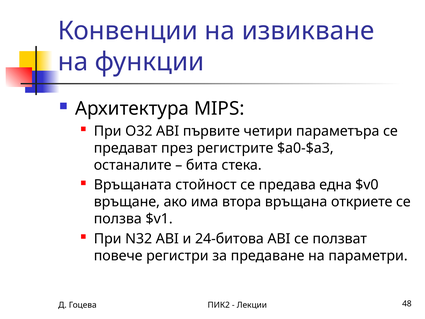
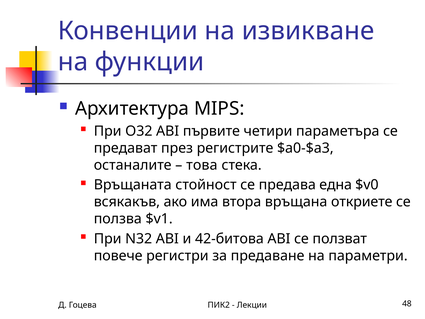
бита: бита -> това
връщане: връщане -> всякакъв
24-битова: 24-битова -> 42-битова
